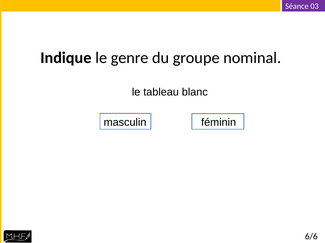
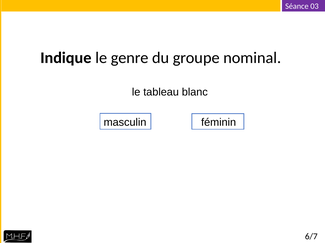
6/6: 6/6 -> 6/7
